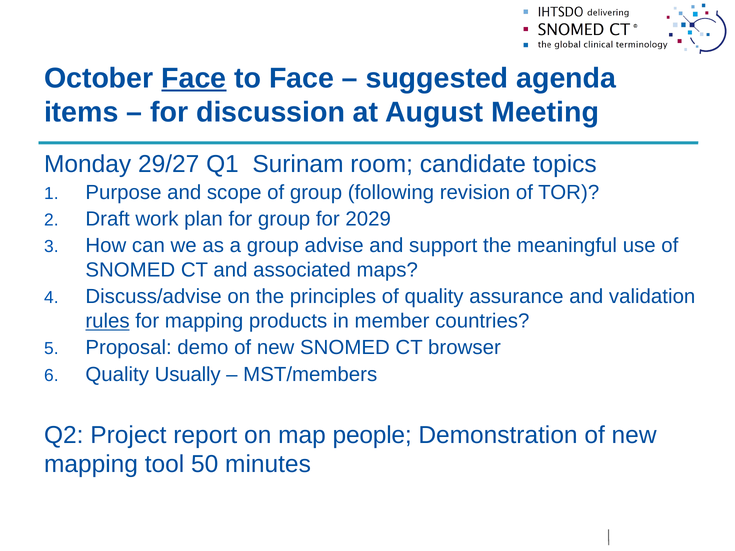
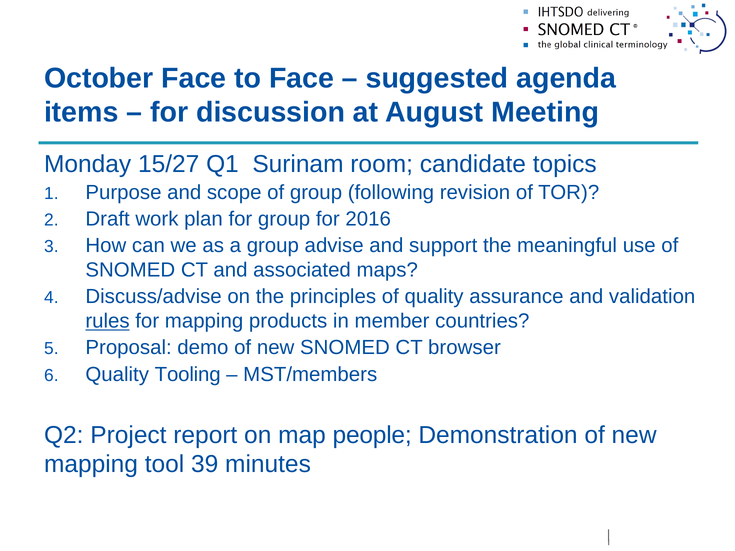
Face at (194, 78) underline: present -> none
29/27: 29/27 -> 15/27
2029: 2029 -> 2016
Usually: Usually -> Tooling
50: 50 -> 39
